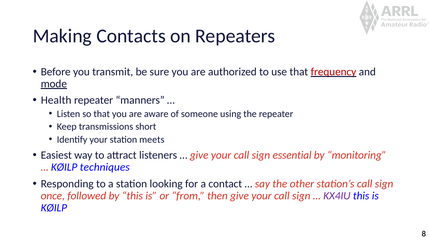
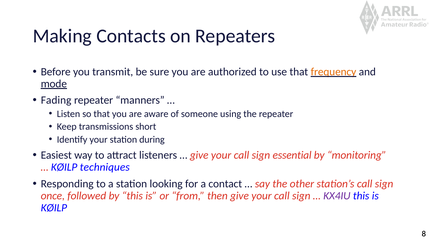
frequency colour: red -> orange
Health: Health -> Fading
meets: meets -> during
